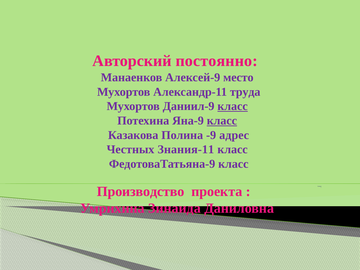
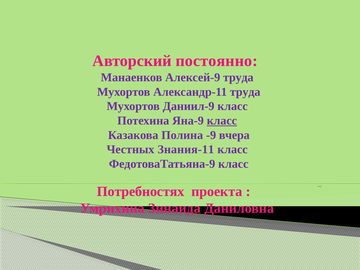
Алексей-9 место: место -> труда
класс at (233, 106) underline: present -> none
адрес: адрес -> вчера
Производство: Производство -> Потребностях
